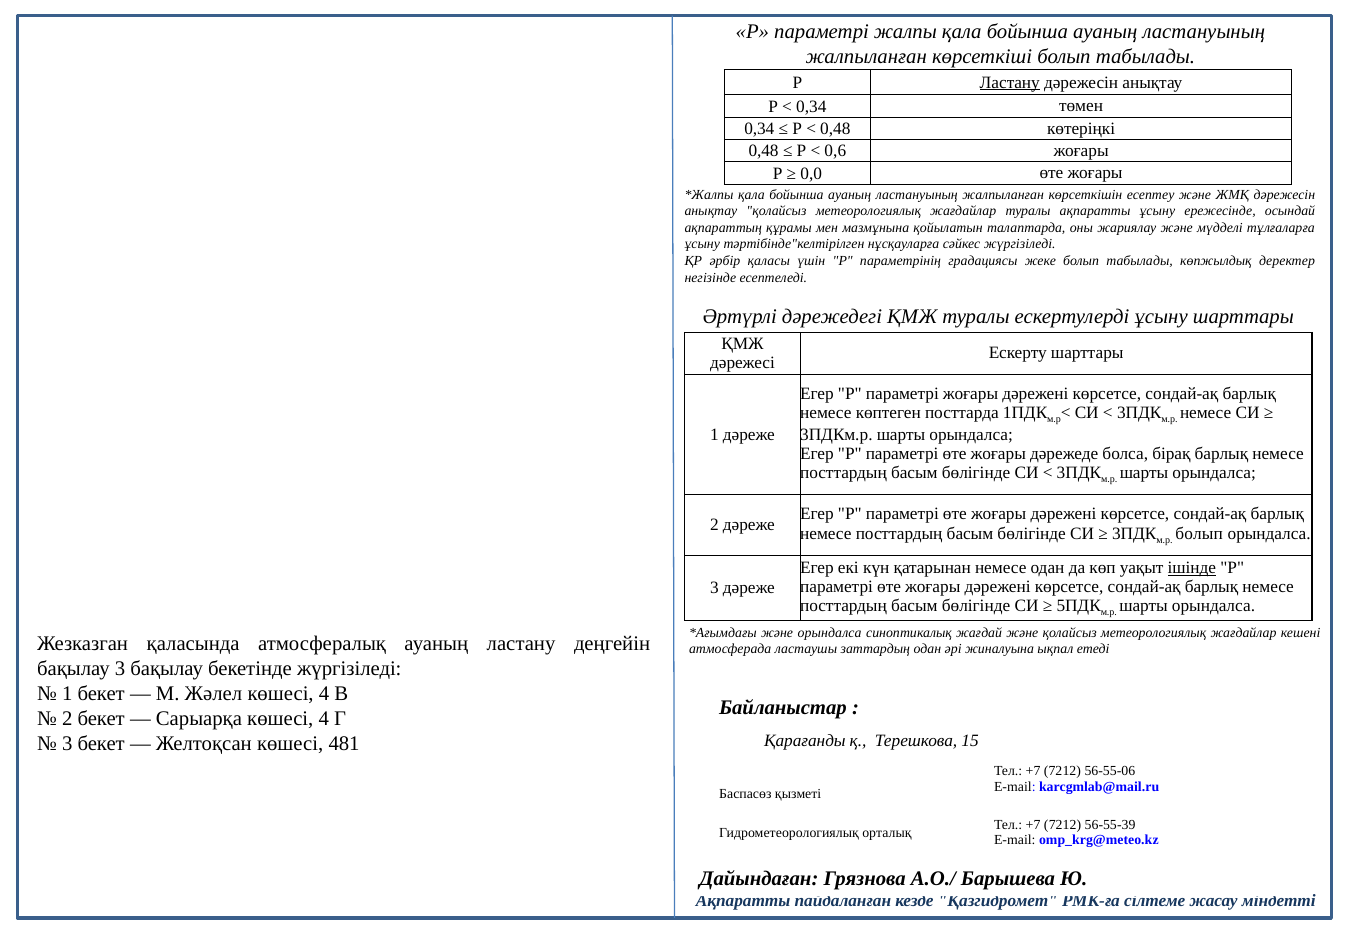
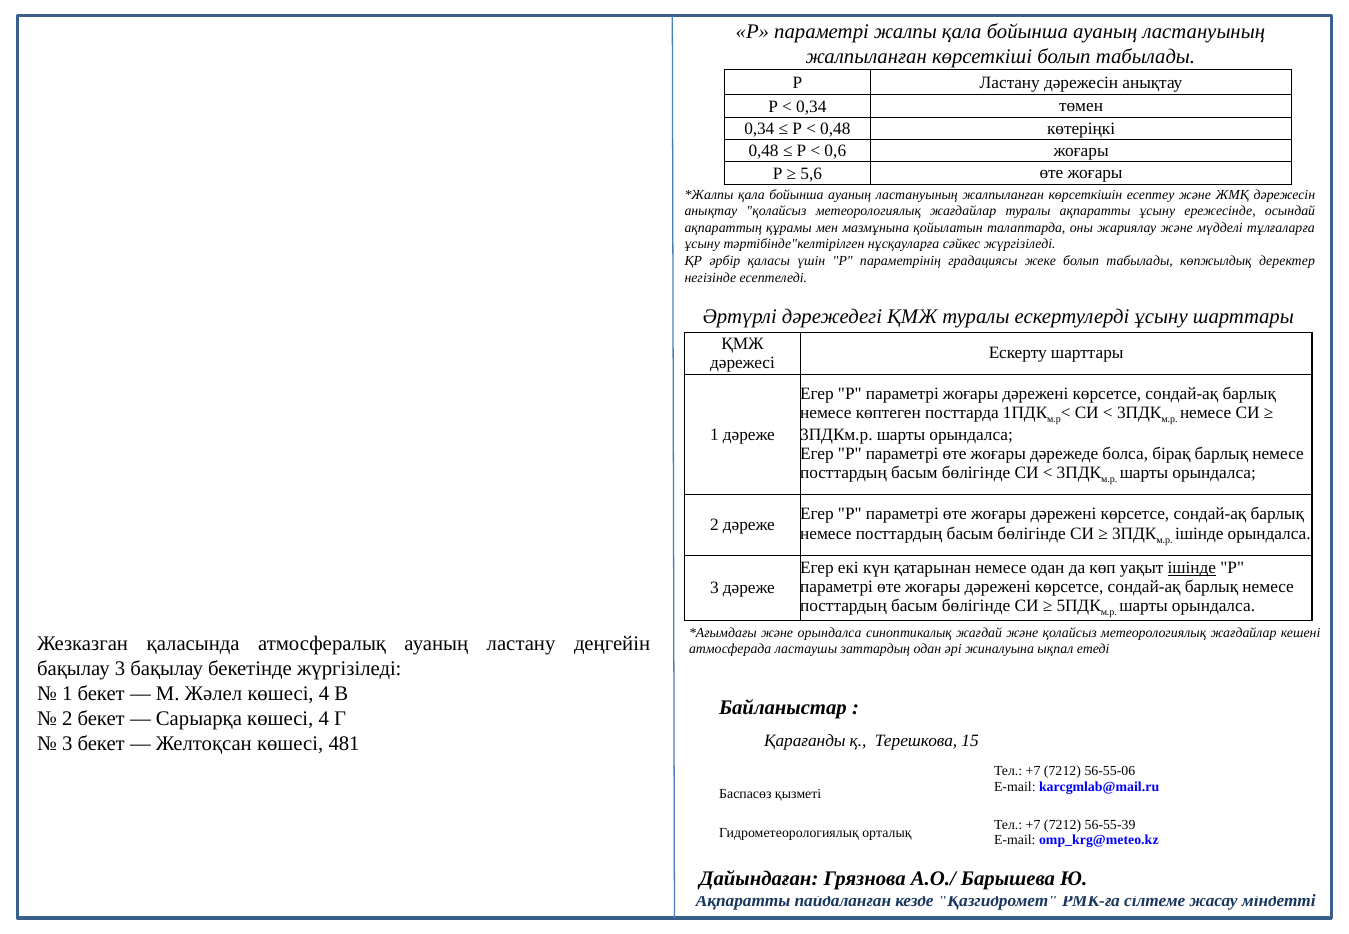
Ластану at (1010, 82) underline: present -> none
0,0: 0,0 -> 5,6
болып at (1199, 533): болып -> ішінде
